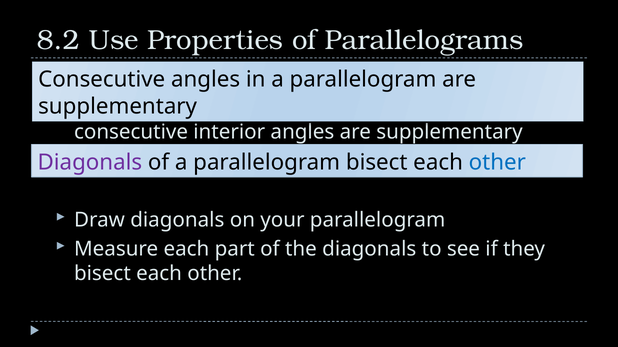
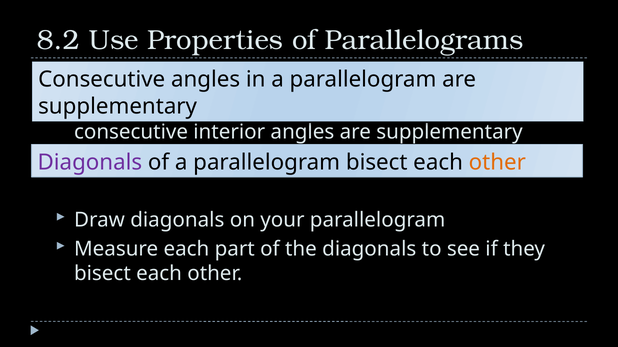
other at (497, 163) colour: blue -> orange
